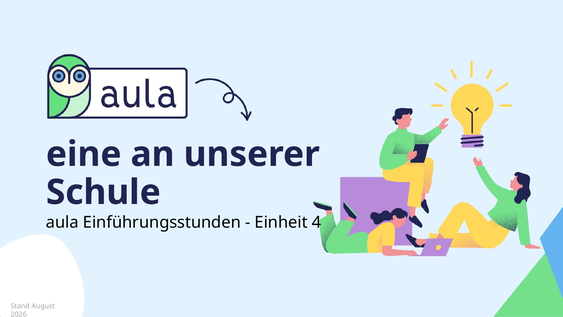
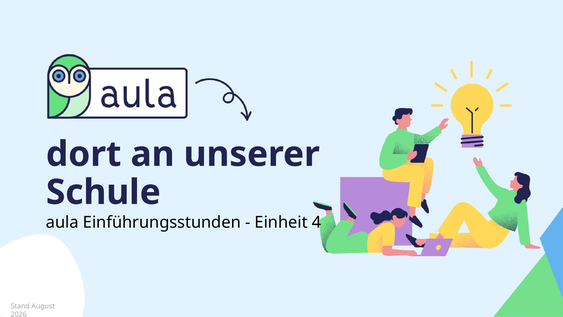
eine: eine -> dort
